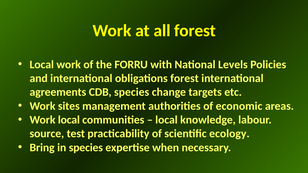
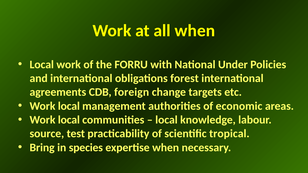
all forest: forest -> when
Levels: Levels -> Under
CDB species: species -> foreign
sites at (69, 106): sites -> local
ecology: ecology -> tropical
